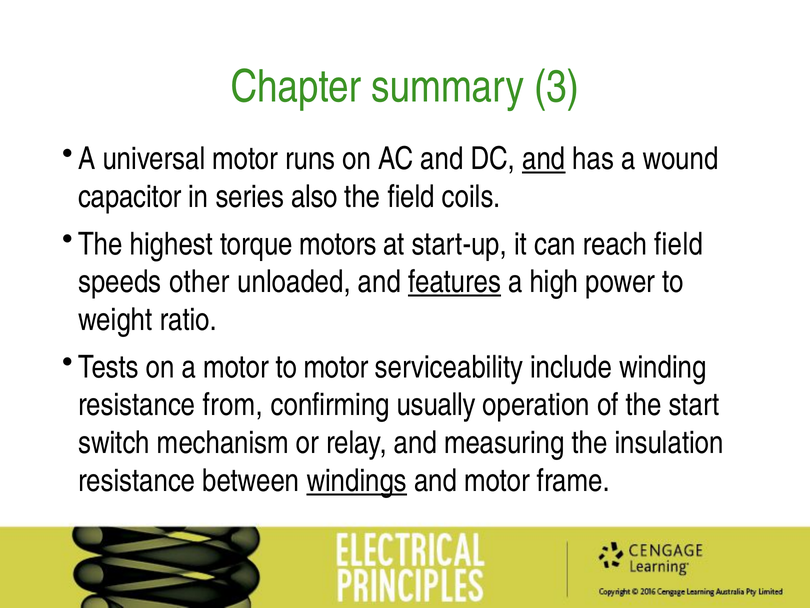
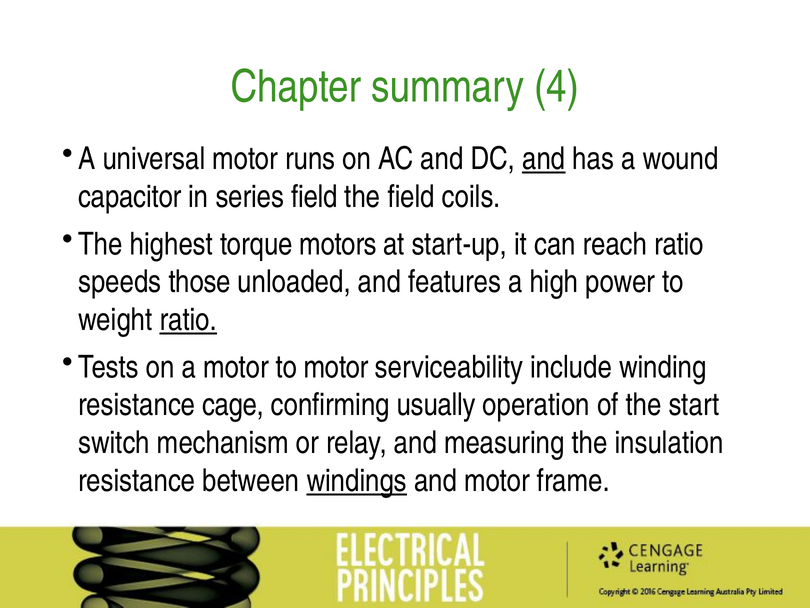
3: 3 -> 4
series also: also -> field
reach field: field -> ratio
other: other -> those
features underline: present -> none
ratio at (188, 320) underline: none -> present
from: from -> cage
